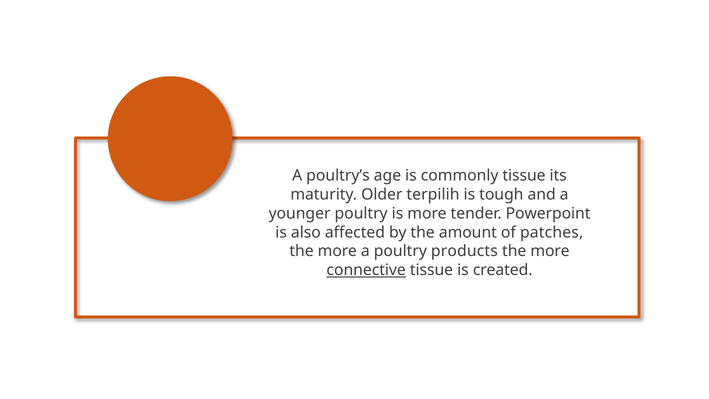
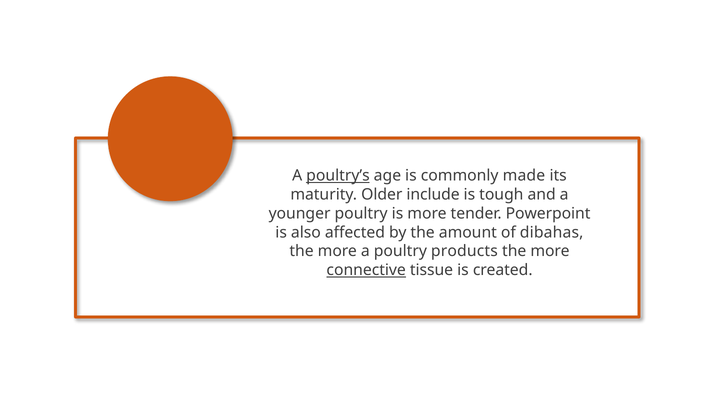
poultry’s underline: none -> present
commonly tissue: tissue -> made
terpilih: terpilih -> include
patches: patches -> dibahas
